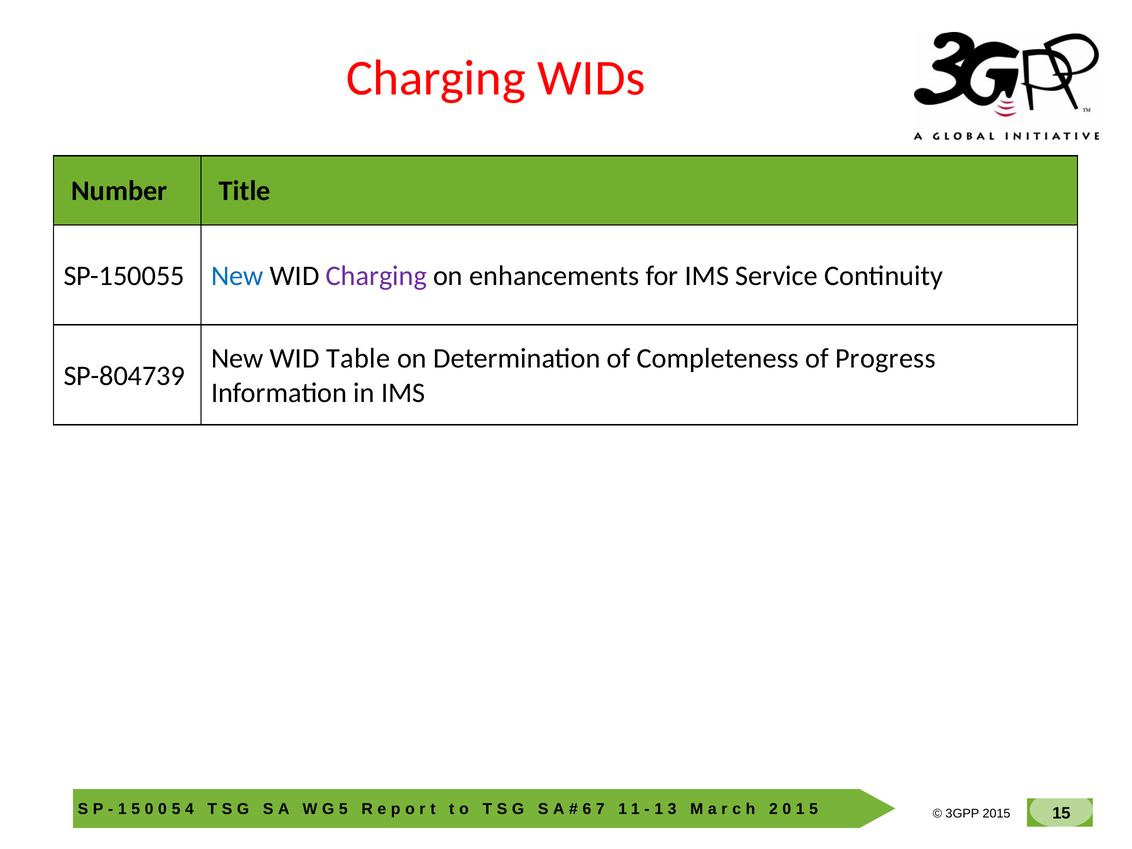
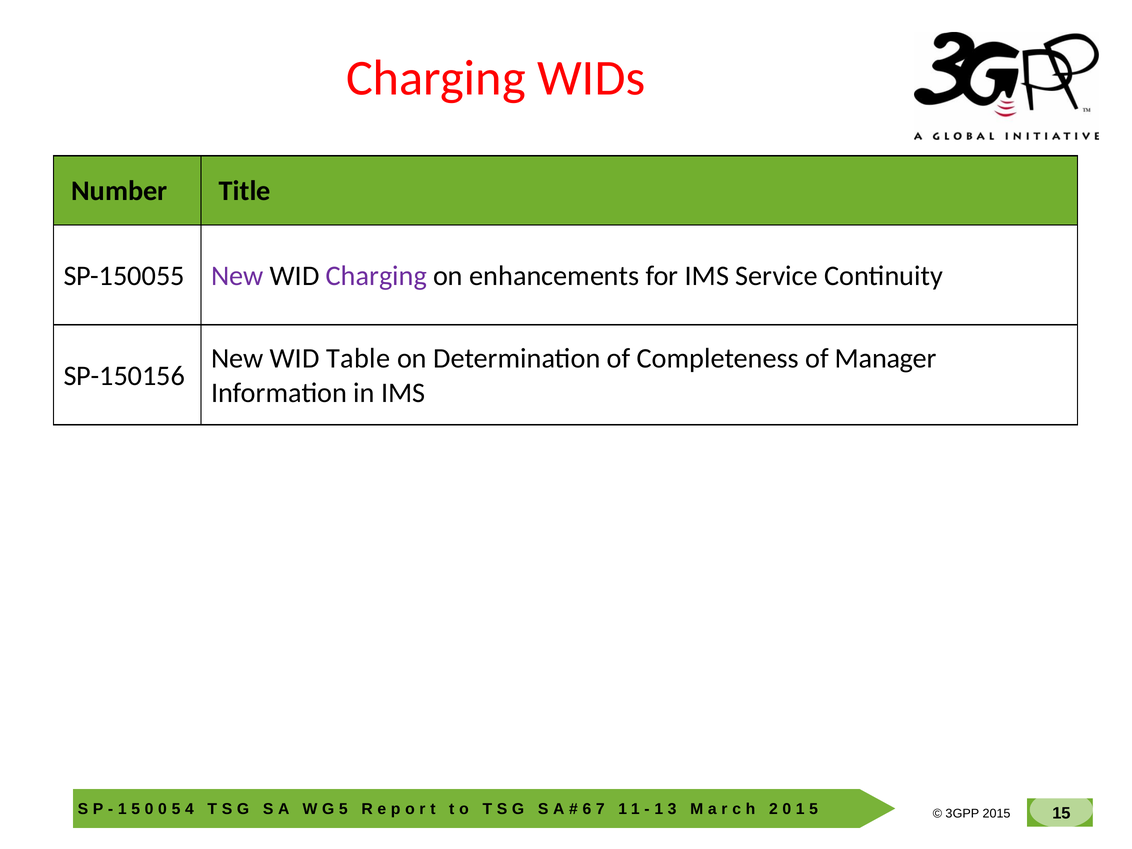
New at (237, 276) colour: blue -> purple
Progress: Progress -> Manager
SP-804739: SP-804739 -> SP-150156
